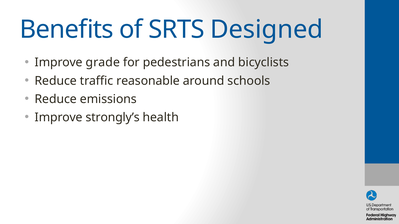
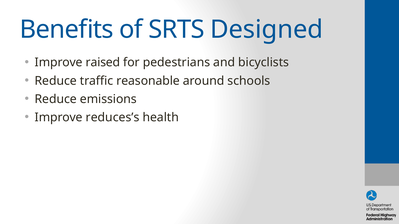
grade: grade -> raised
strongly’s: strongly’s -> reduces’s
